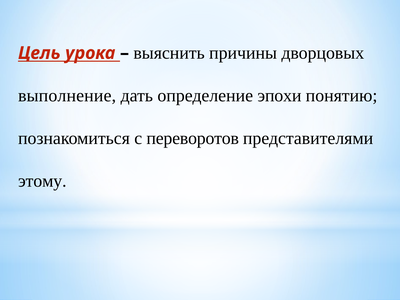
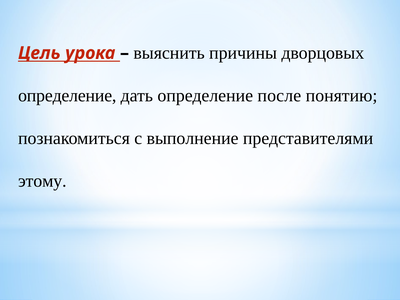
выполнение at (67, 96): выполнение -> определение
эпохи: эпохи -> после
переворотов: переворотов -> выполнение
